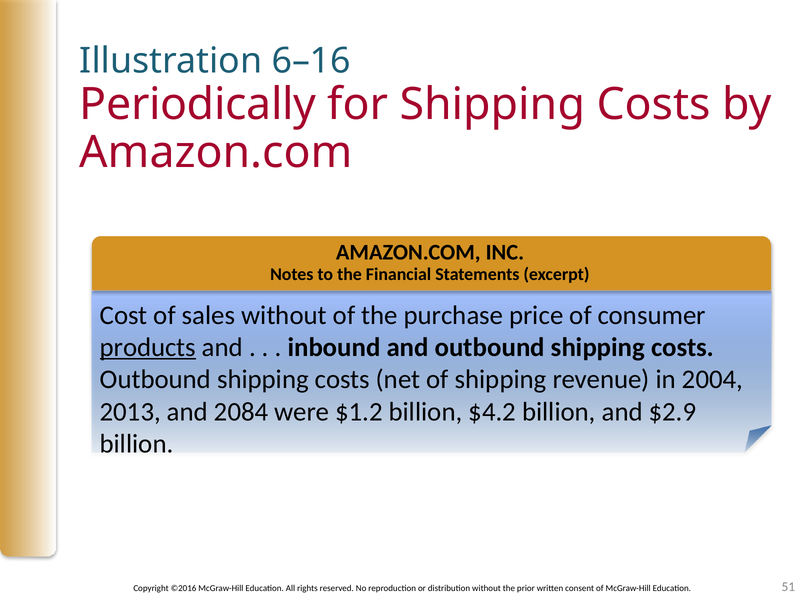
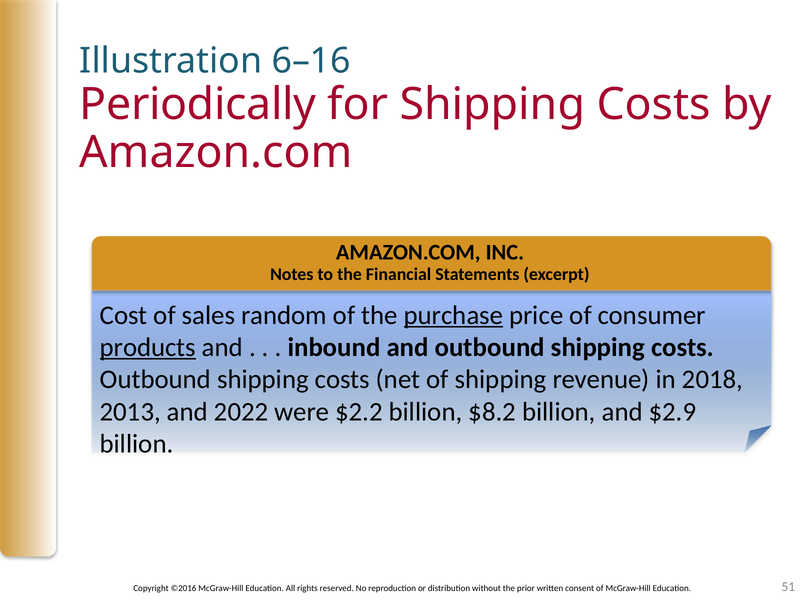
sales without: without -> random
purchase underline: none -> present
2004: 2004 -> 2018
2084: 2084 -> 2022
$1.2: $1.2 -> $2.2
$4.2: $4.2 -> $8.2
